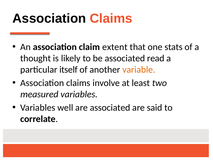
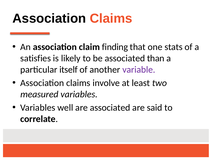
extent: extent -> finding
thought: thought -> satisfies
read: read -> than
variable colour: orange -> purple
